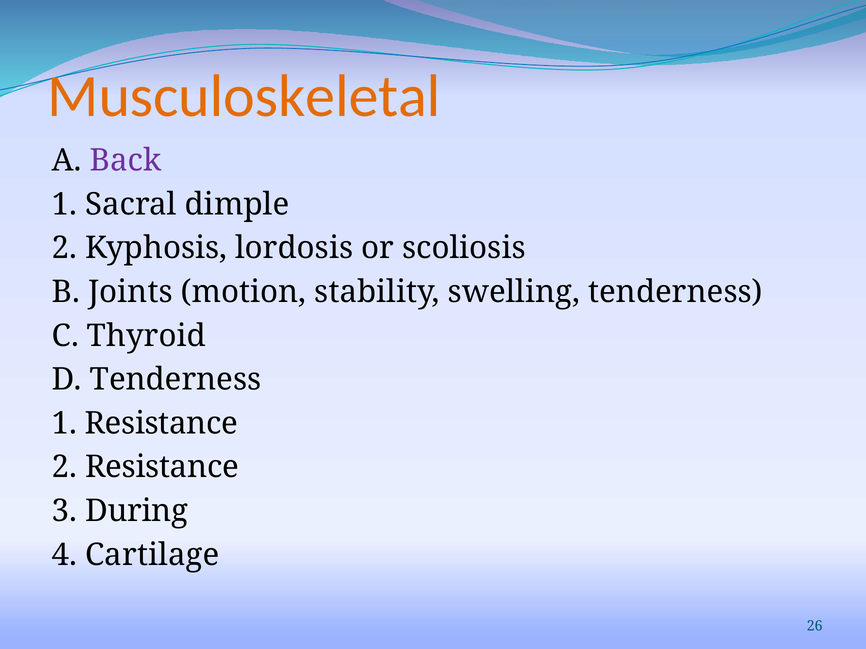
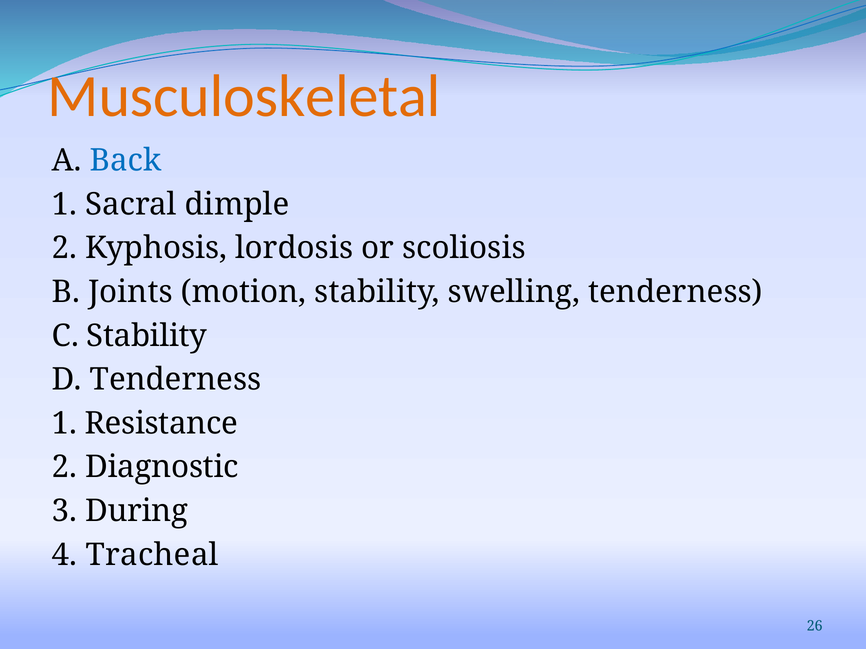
Back colour: purple -> blue
C Thyroid: Thyroid -> Stability
2 Resistance: Resistance -> Diagnostic
Cartilage: Cartilage -> Tracheal
